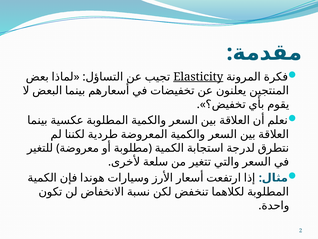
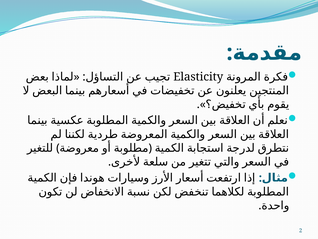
Elasticity underline: present -> none
